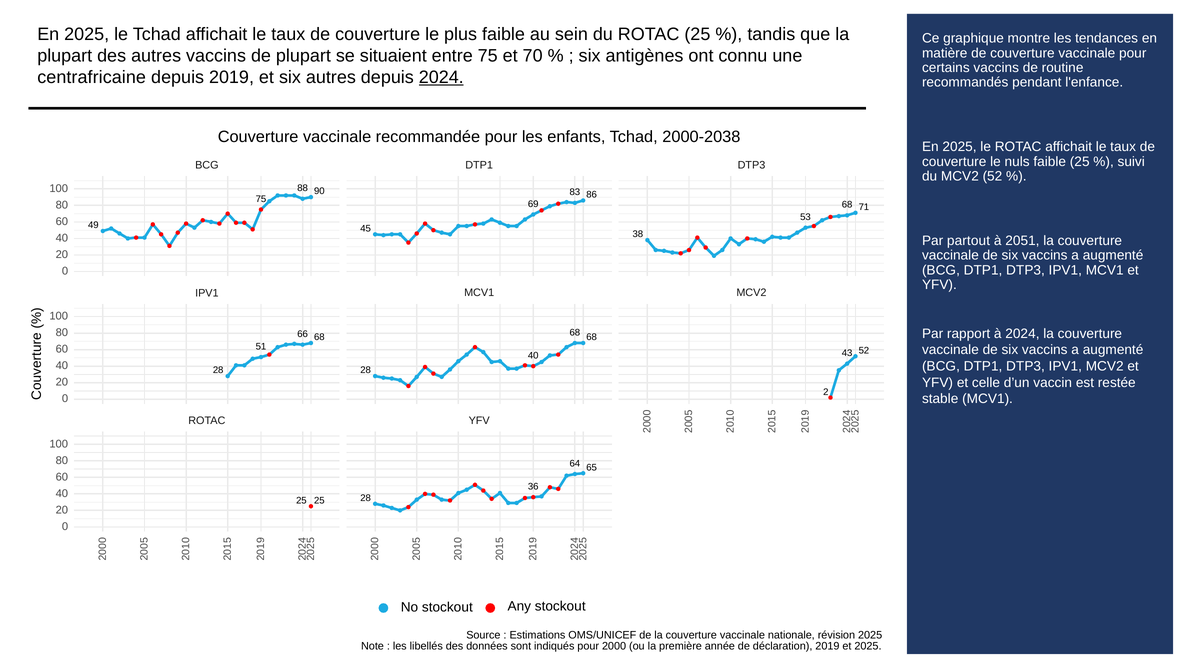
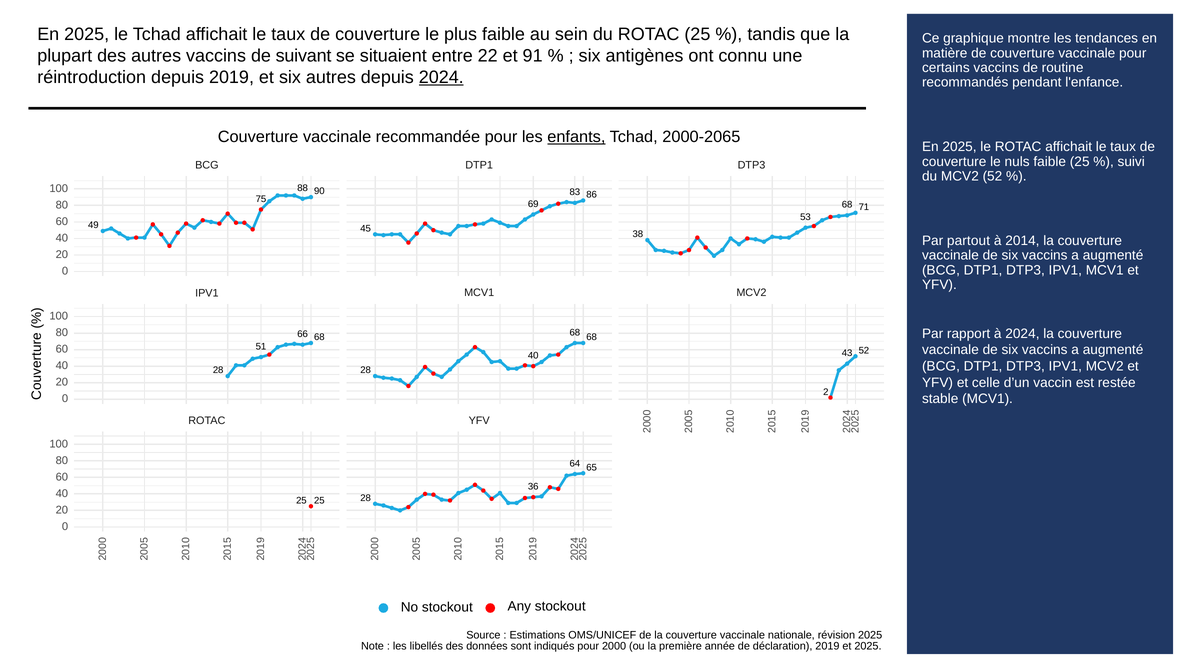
de plupart: plupart -> suivant
entre 75: 75 -> 22
70: 70 -> 91
centrafricaine: centrafricaine -> réintroduction
enfants underline: none -> present
2000-2038: 2000-2038 -> 2000-2065
2051: 2051 -> 2014
